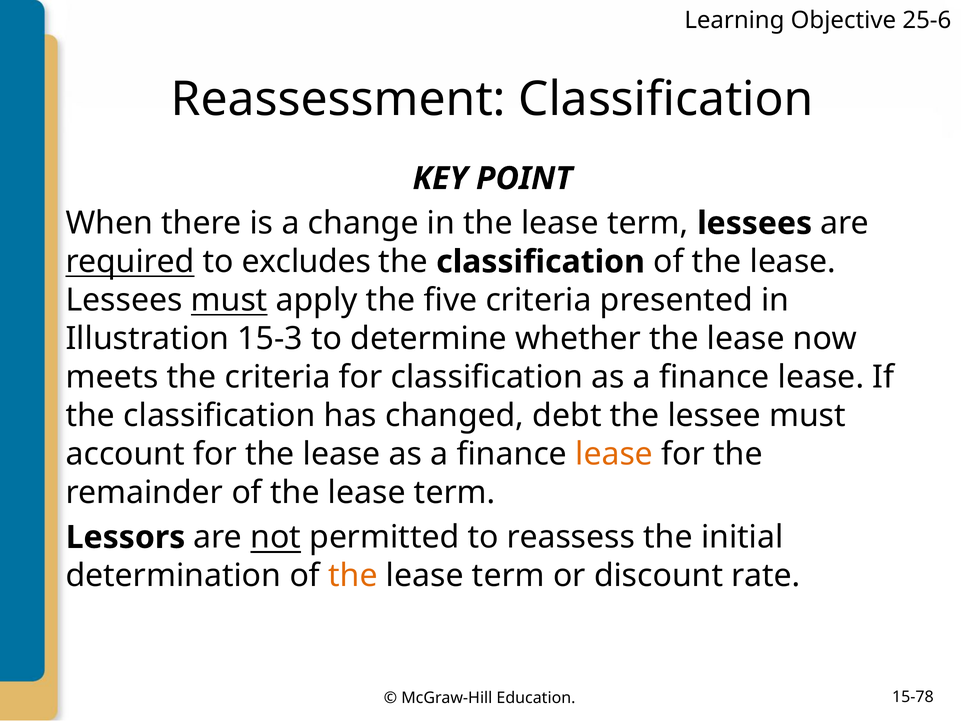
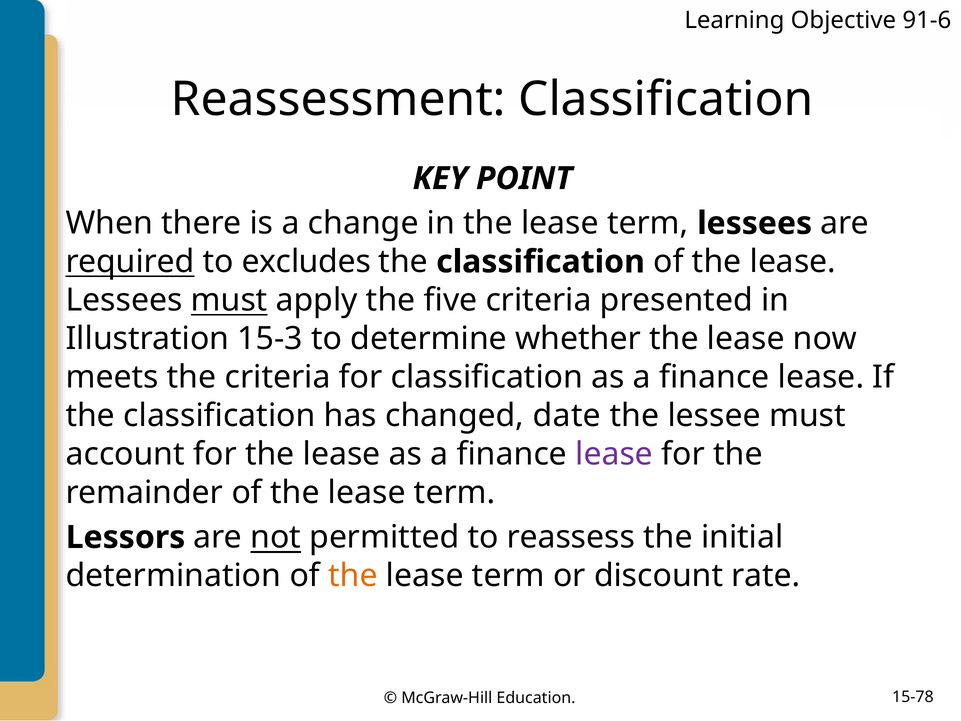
25-6: 25-6 -> 91-6
debt: debt -> date
lease at (614, 454) colour: orange -> purple
